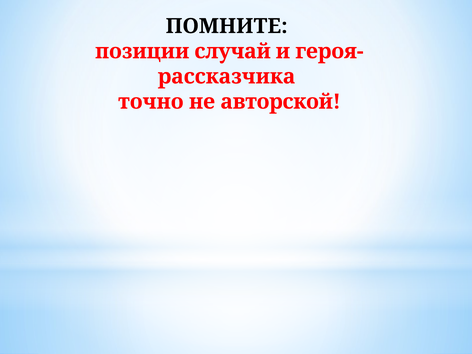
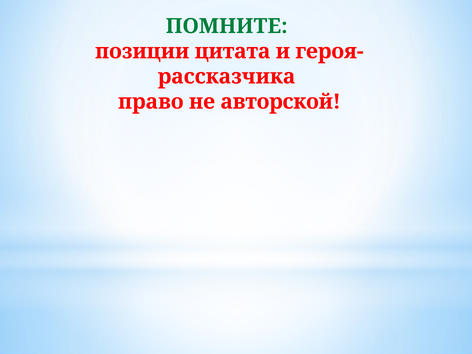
ПОМНИТЕ colour: black -> green
случай: случай -> цитата
точно: точно -> право
